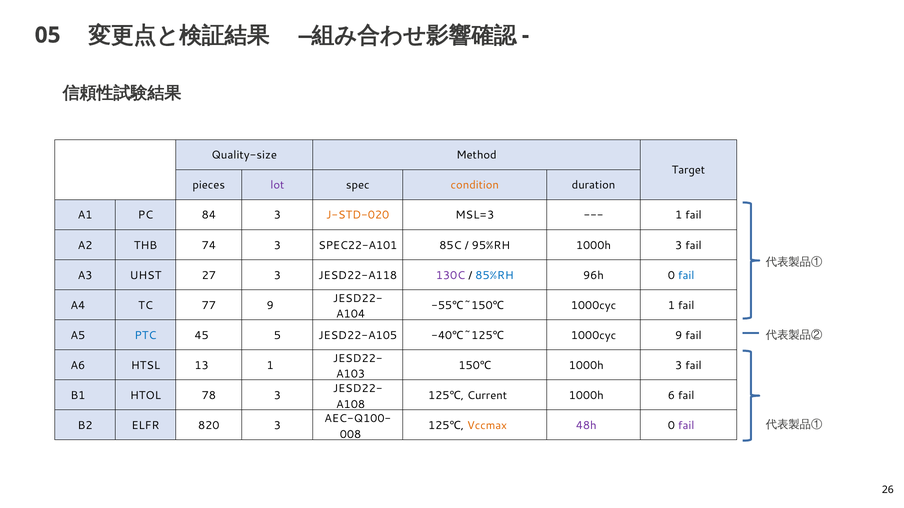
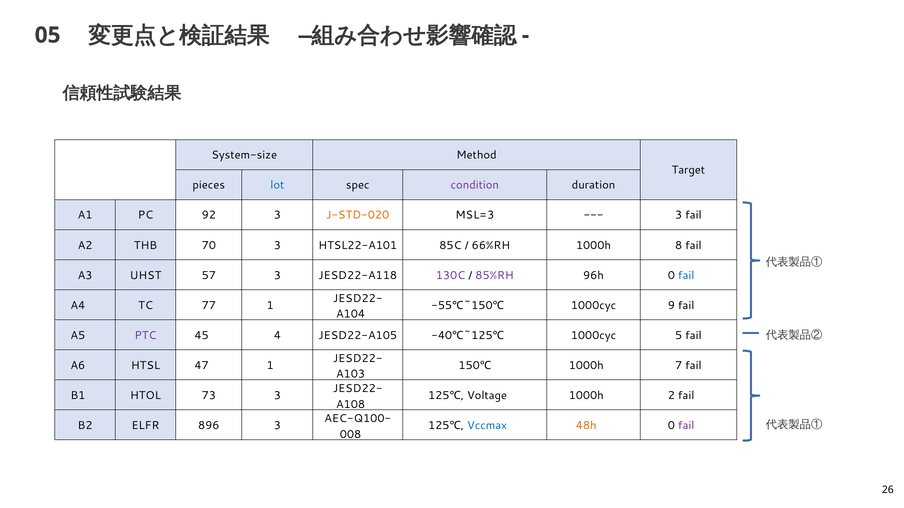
Quality-size: Quality-size -> System-size
lot colour: purple -> blue
condition colour: orange -> purple
84: 84 -> 92
1 at (679, 215): 1 -> 3
74: 74 -> 70
SPEC22-A101: SPEC22-A101 -> HTSL22-A101
95%RH: 95%RH -> 66%RH
3 at (679, 246): 3 -> 8
27: 27 -> 57
85%RH colour: blue -> purple
77 9: 9 -> 1
1000cyc 1: 1 -> 9
PTC colour: blue -> purple
5: 5 -> 4
1000cyc 9: 9 -> 5
13: 13 -> 47
150℃ 1000h 3: 3 -> 7
78: 78 -> 73
Current: Current -> Voltage
6: 6 -> 2
820: 820 -> 896
Vccmax colour: orange -> blue
48h colour: purple -> orange
